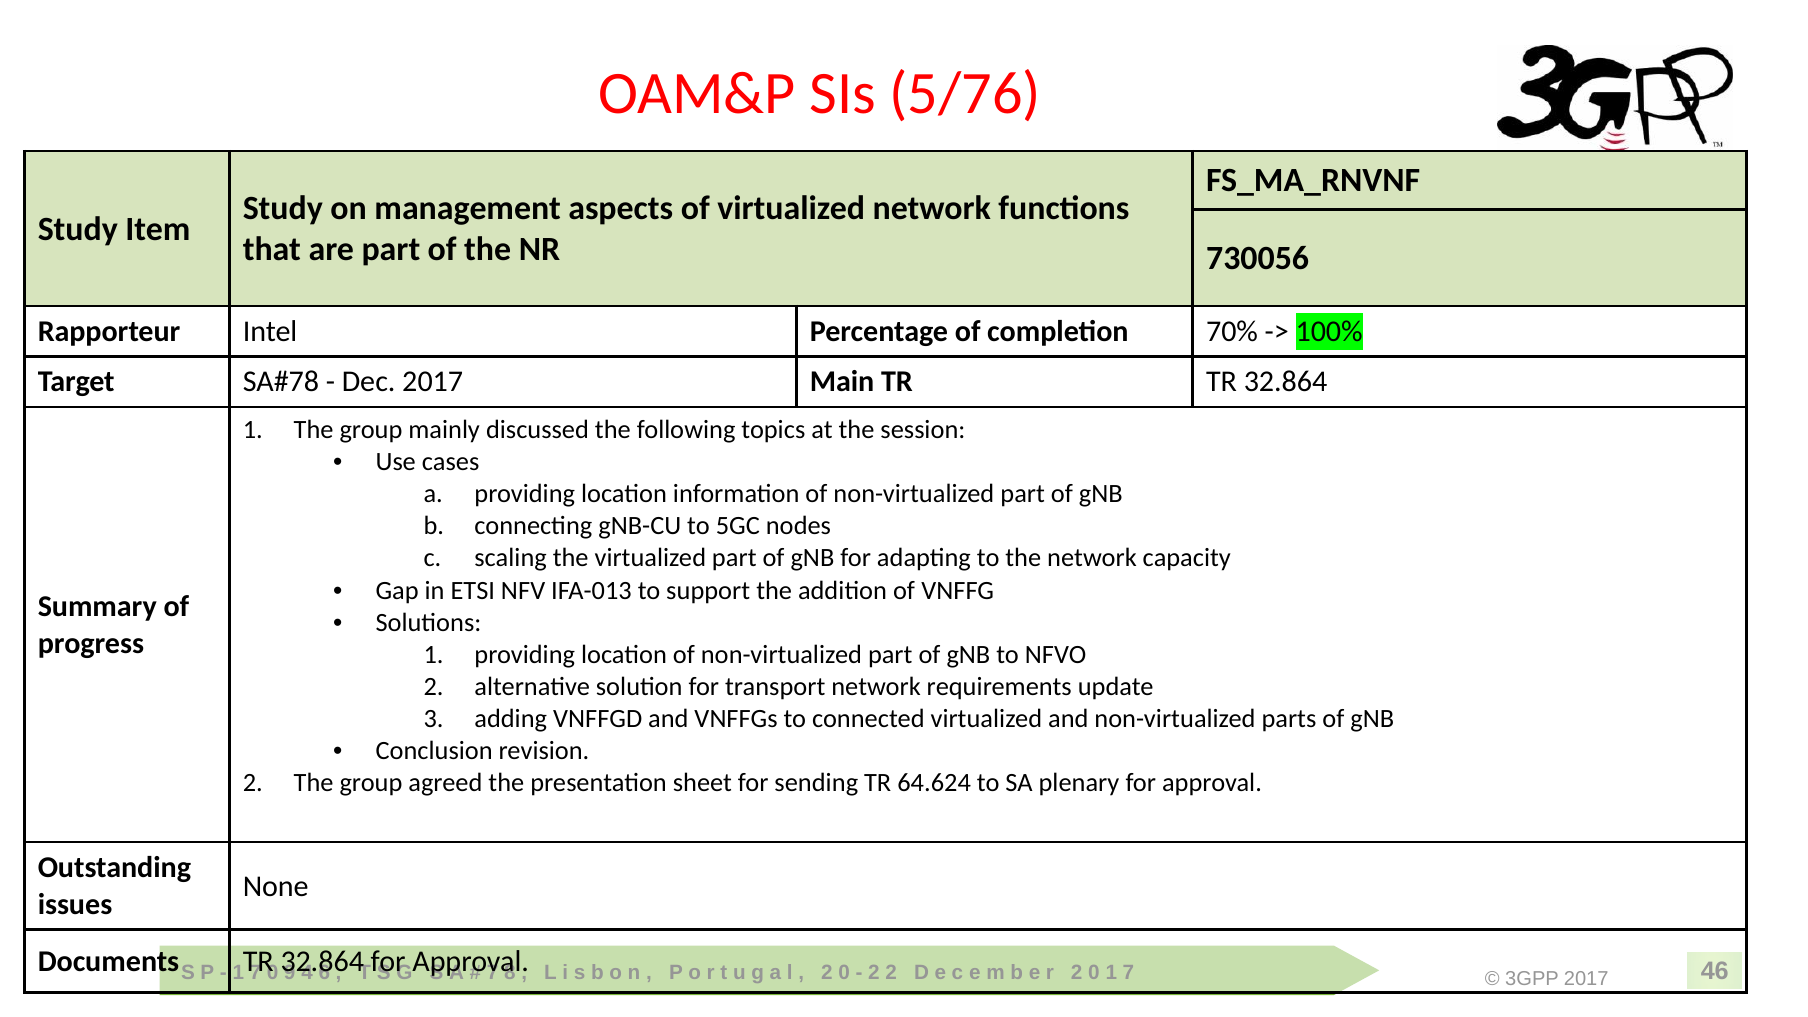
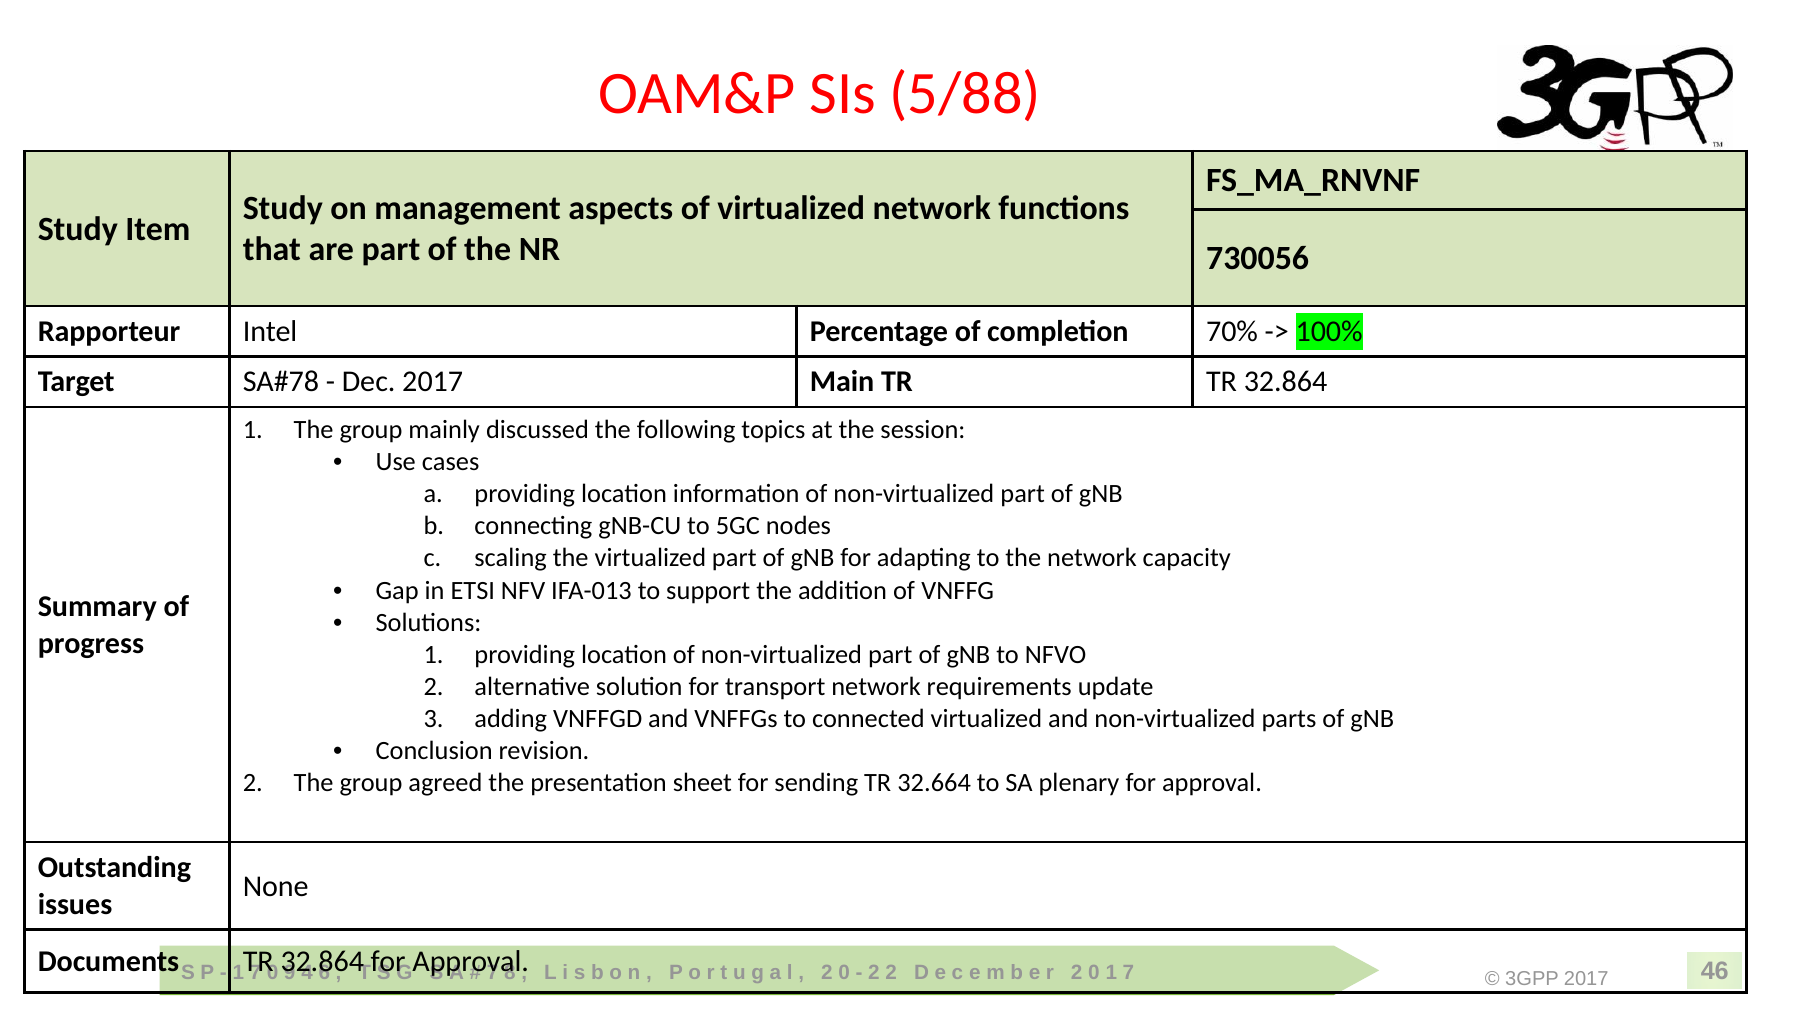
5/76: 5/76 -> 5/88
64.624: 64.624 -> 32.664
